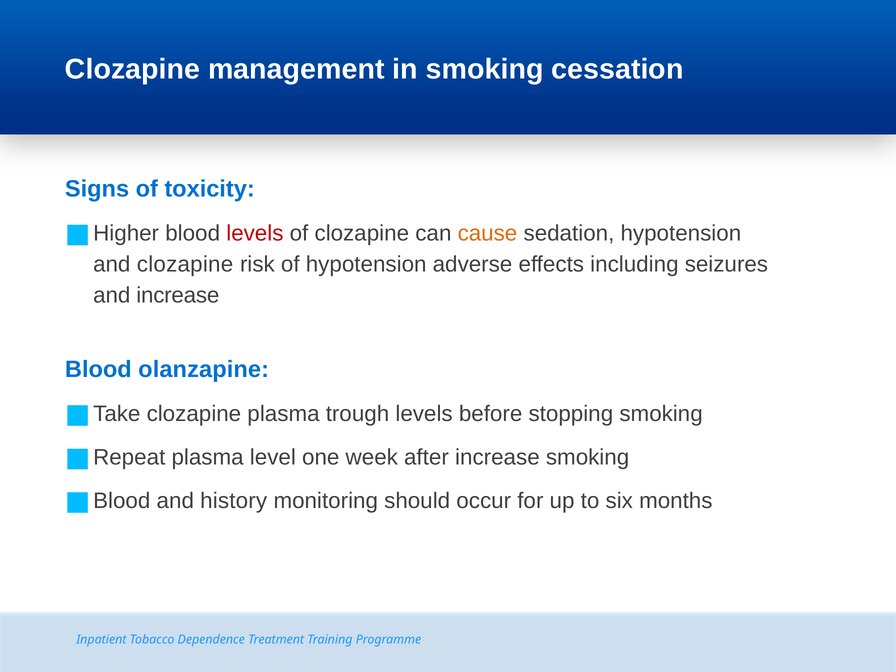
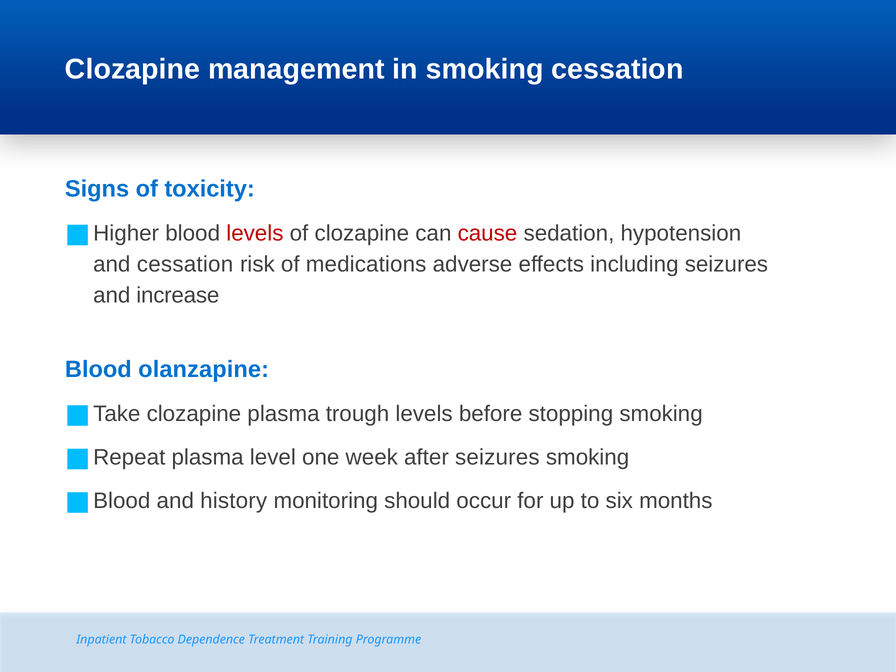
cause colour: orange -> red
and clozapine: clozapine -> cessation
of hypotension: hypotension -> medications
after increase: increase -> seizures
